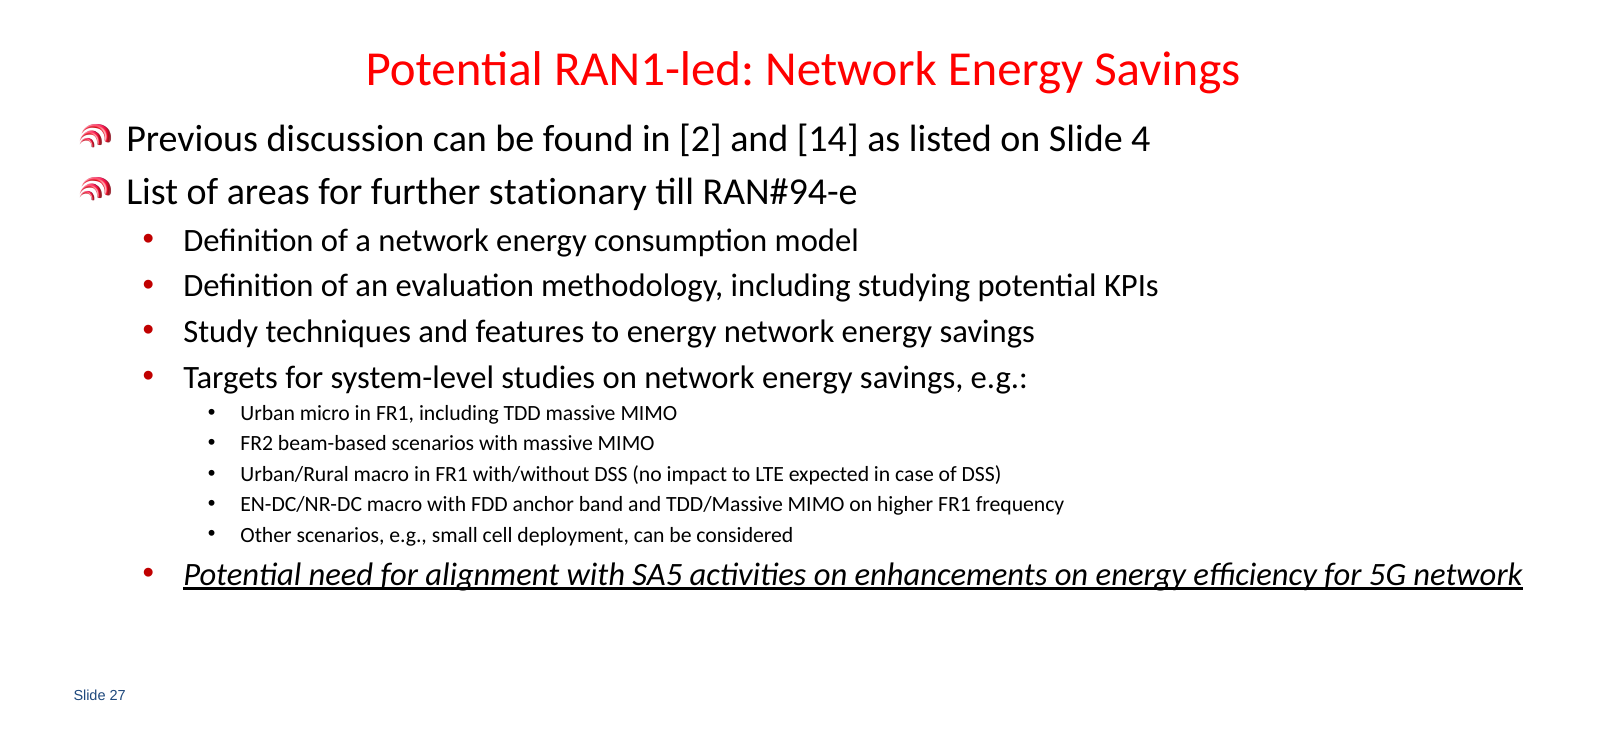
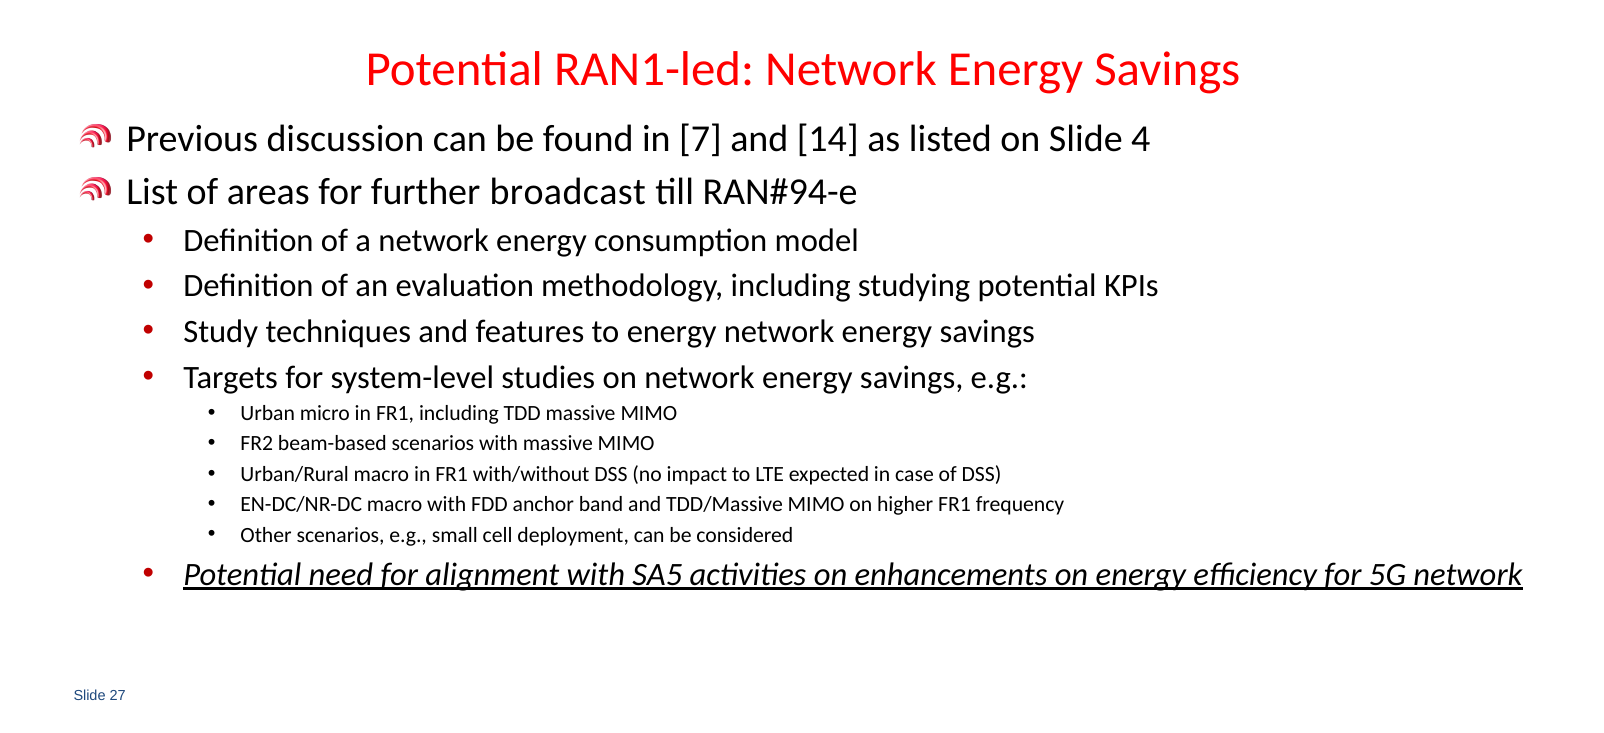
2: 2 -> 7
stationary: stationary -> broadcast
